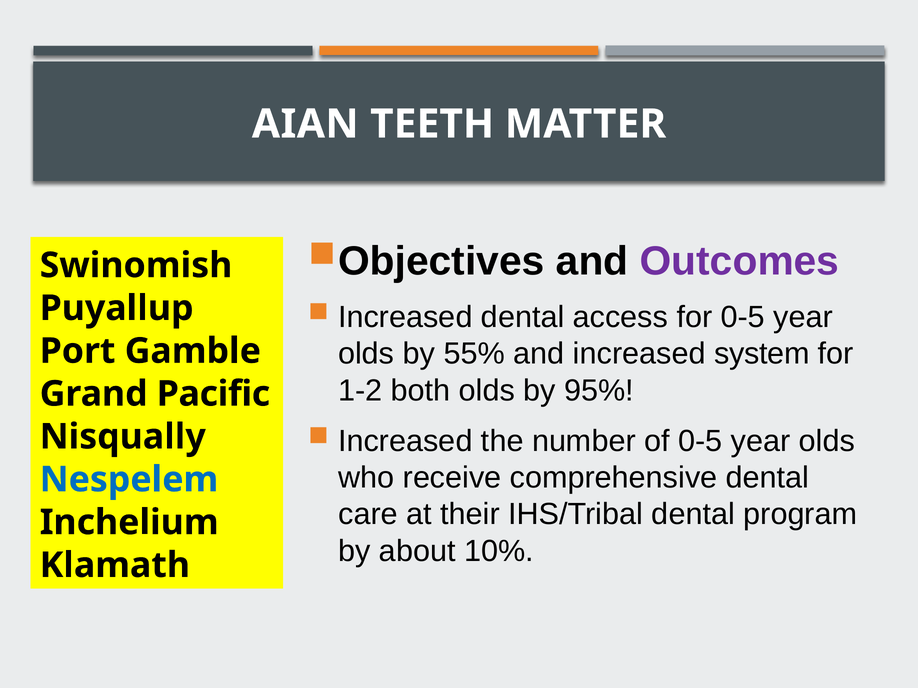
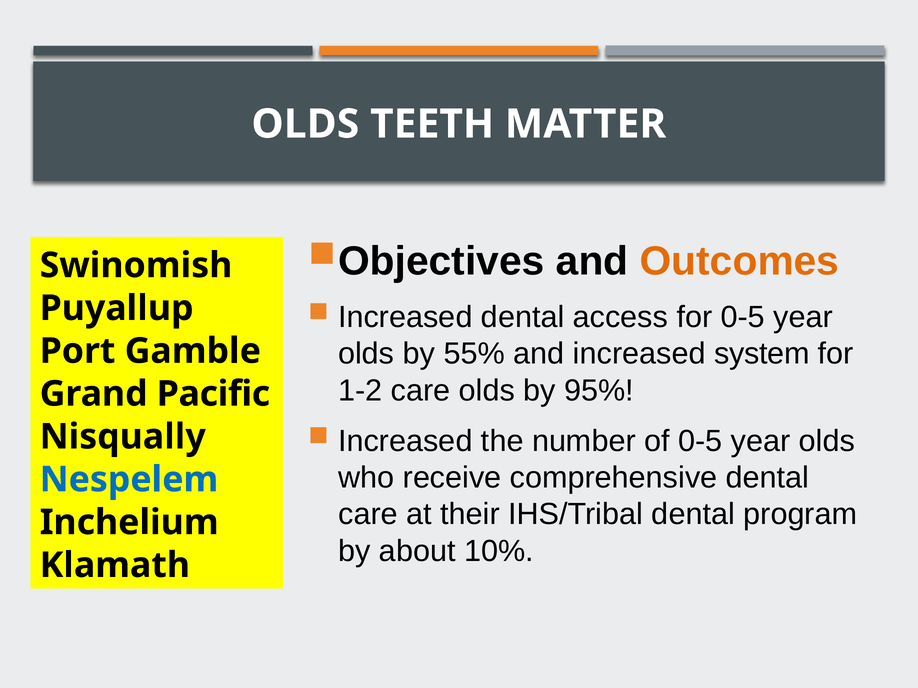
AIAN at (305, 124): AIAN -> OLDS
Outcomes colour: purple -> orange
1-2 both: both -> care
